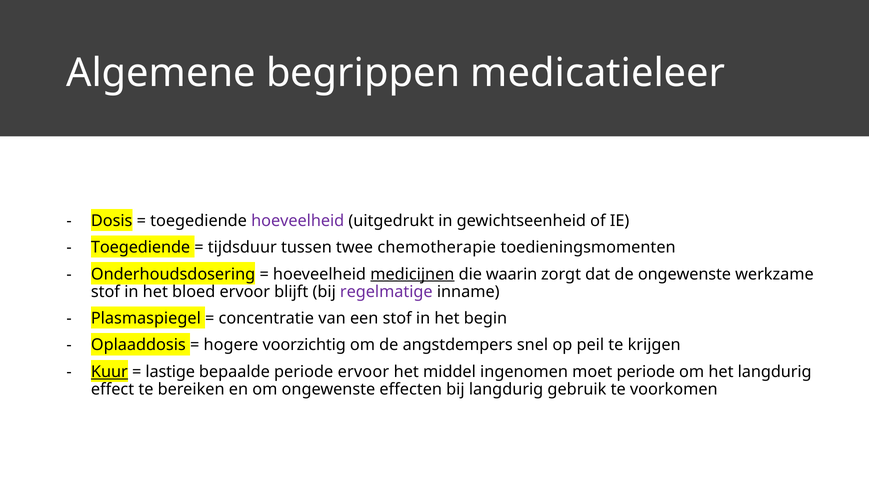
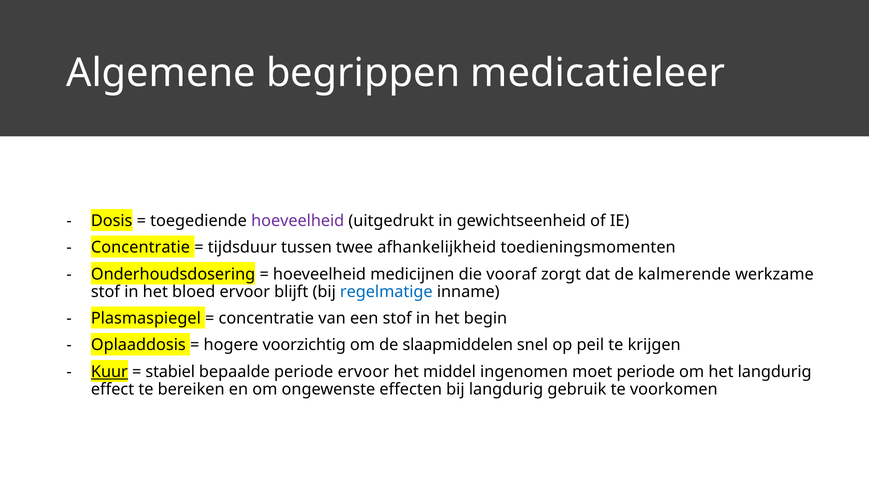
Toegediende at (141, 247): Toegediende -> Concentratie
chemotherapie: chemotherapie -> afhankelijkheid
medicijnen underline: present -> none
waarin: waarin -> vooraf
de ongewenste: ongewenste -> kalmerende
regelmatige colour: purple -> blue
angstdempers: angstdempers -> slaapmiddelen
lastige: lastige -> stabiel
